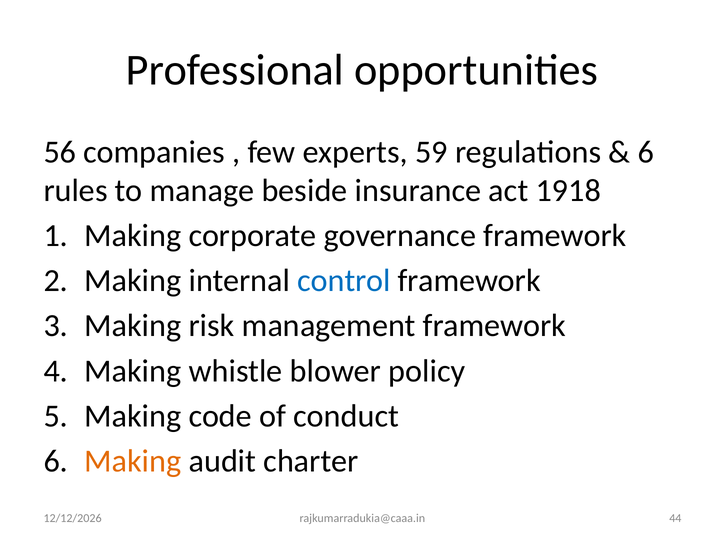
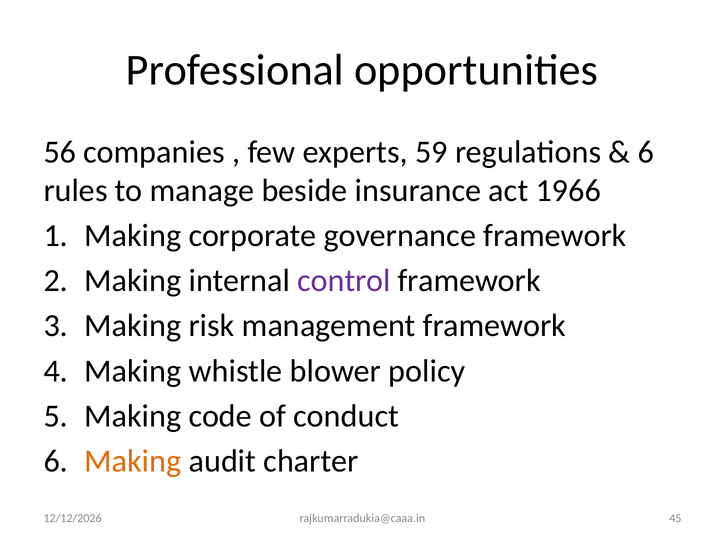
1918: 1918 -> 1966
control colour: blue -> purple
44: 44 -> 45
